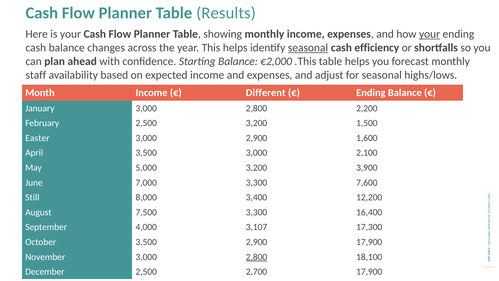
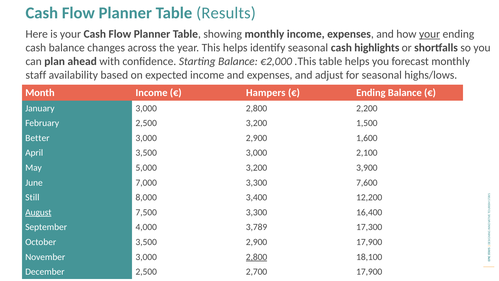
seasonal at (308, 48) underline: present -> none
efficiency: efficiency -> highlights
Different: Different -> Hampers
Easter: Easter -> Better
August underline: none -> present
3,107: 3,107 -> 3,789
